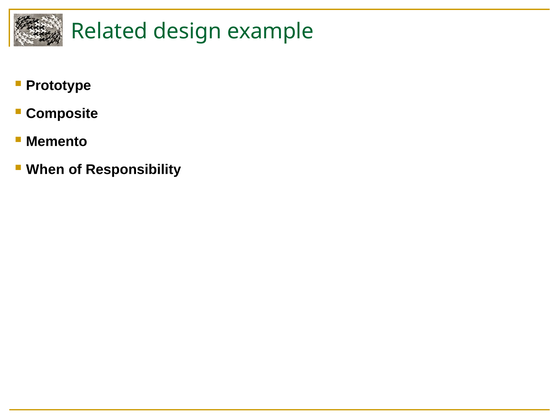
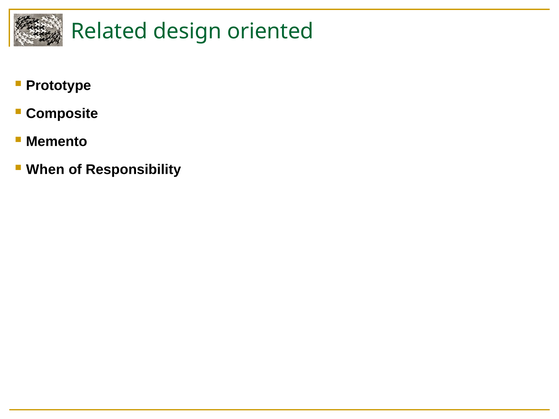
example: example -> oriented
